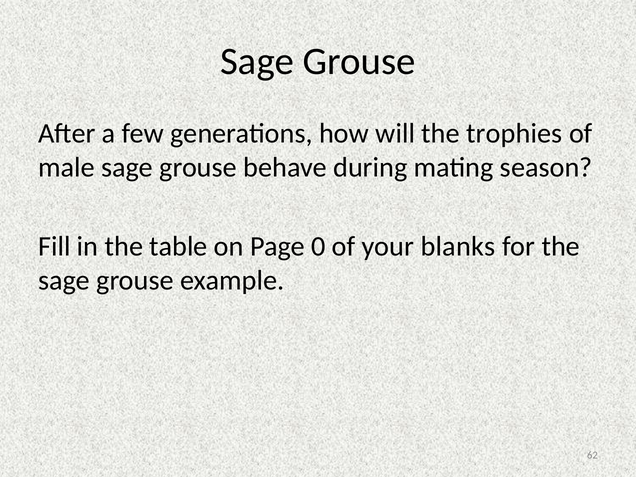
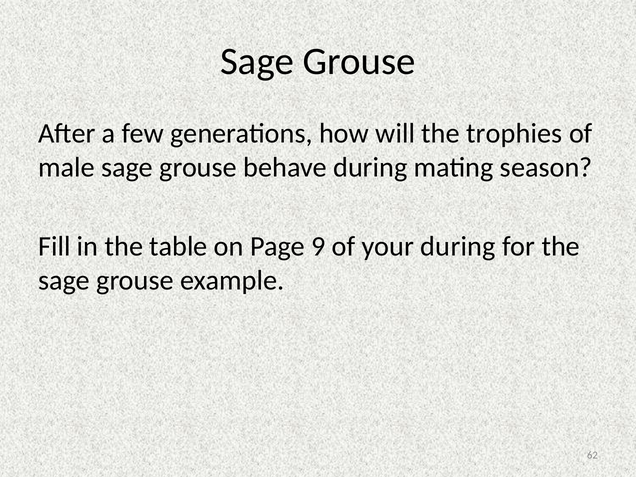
0: 0 -> 9
your blanks: blanks -> during
